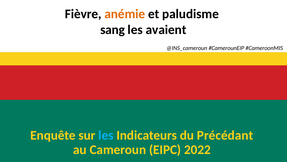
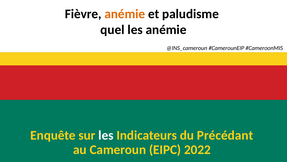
sang: sang -> quel
les avaient: avaient -> anémie
les at (106, 135) colour: light blue -> white
